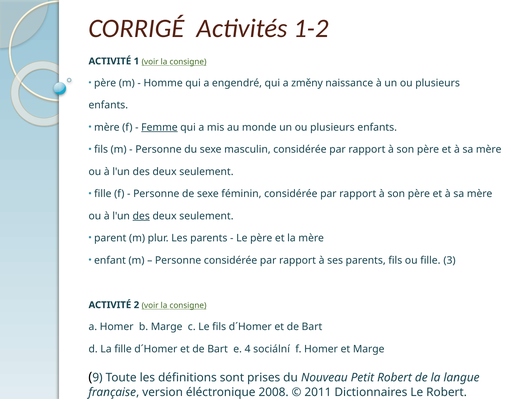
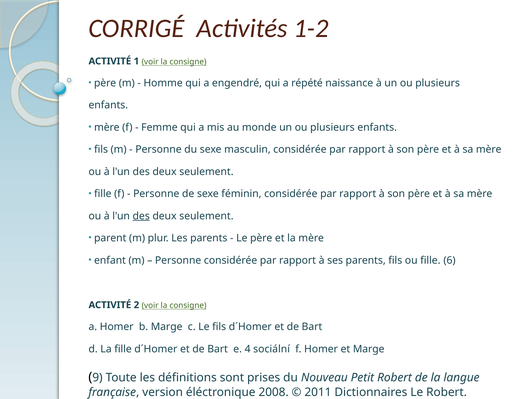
změny: změny -> répété
Femme underline: present -> none
3: 3 -> 6
